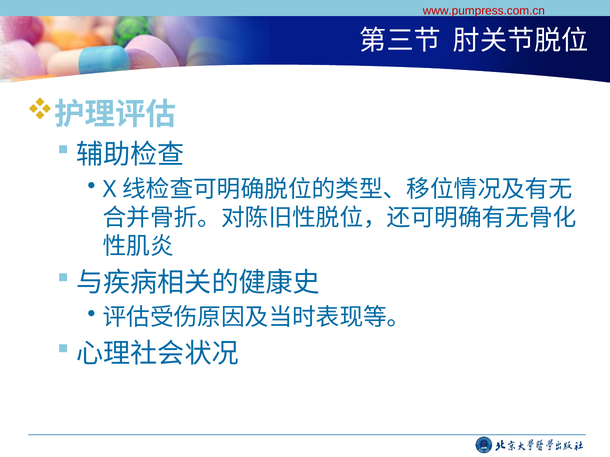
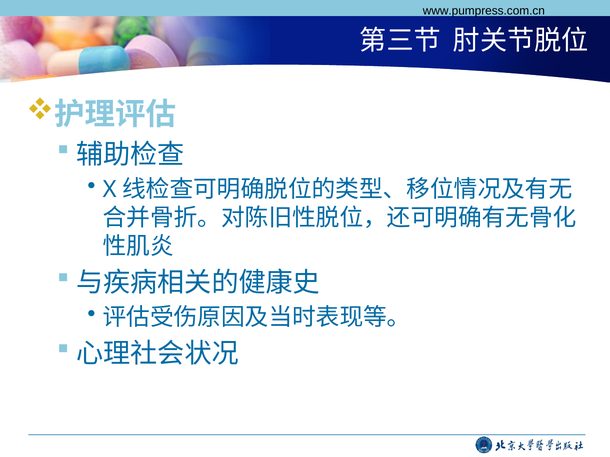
www.pumpress.com.cn colour: red -> black
